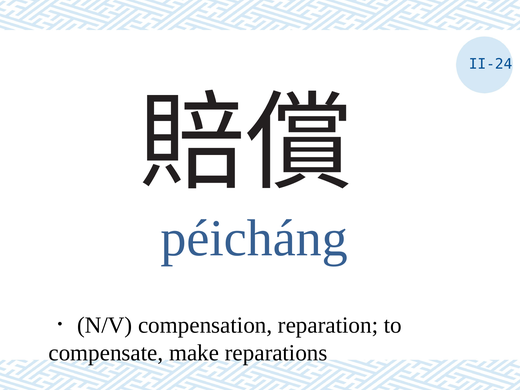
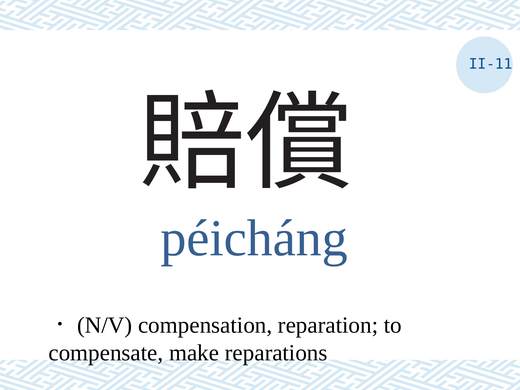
II-24: II-24 -> II-11
